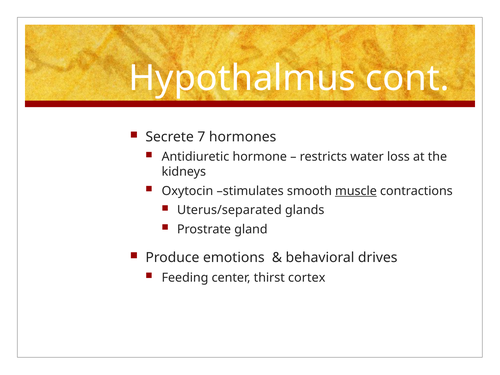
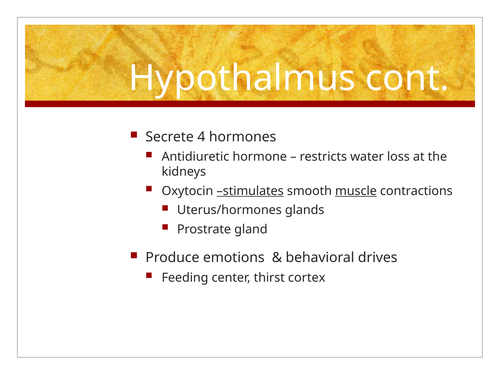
7: 7 -> 4
stimulates underline: none -> present
Uterus/separated: Uterus/separated -> Uterus/hormones
